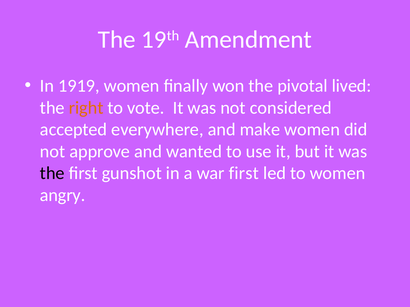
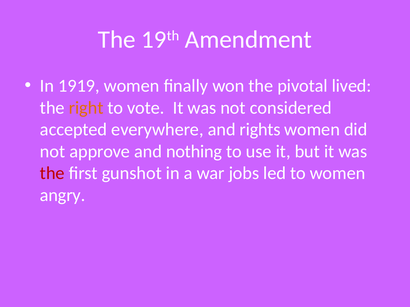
make: make -> rights
wanted: wanted -> nothing
the at (52, 173) colour: black -> red
war first: first -> jobs
